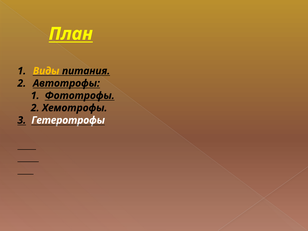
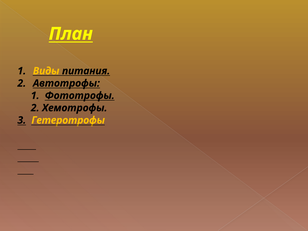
Гетеротрофы colour: white -> yellow
